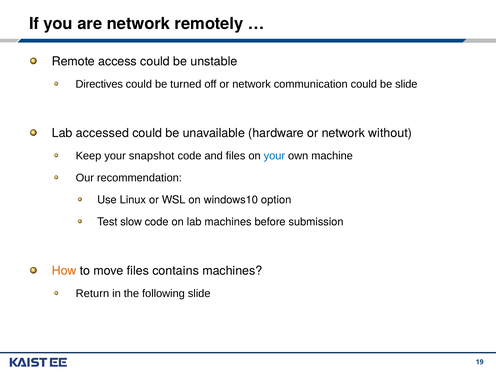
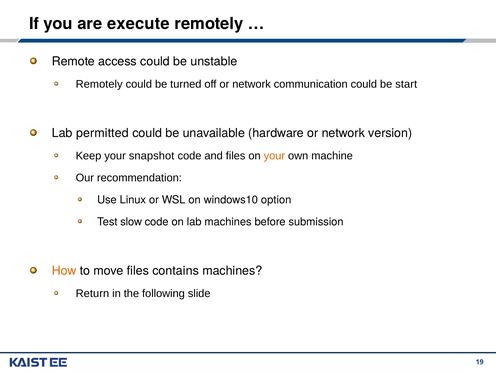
are network: network -> execute
Directives at (99, 84): Directives -> Remotely
be slide: slide -> start
accessed: accessed -> permitted
without: without -> version
your at (274, 156) colour: blue -> orange
